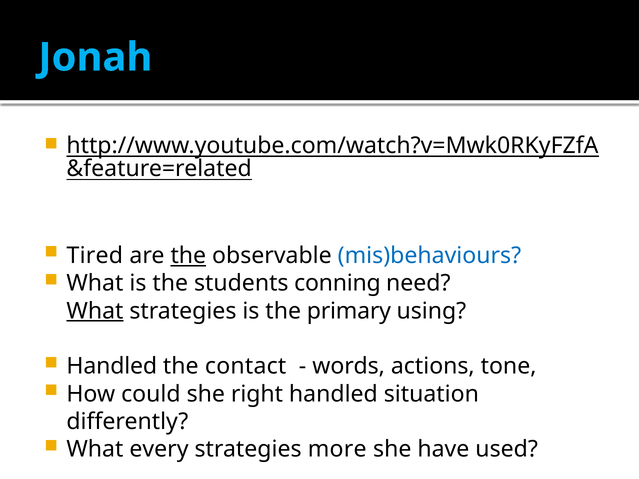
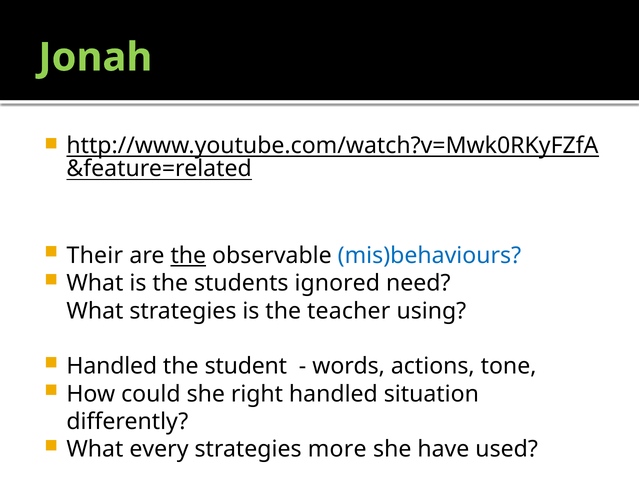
Jonah colour: light blue -> light green
Tired: Tired -> Their
conning: conning -> ignored
What at (95, 311) underline: present -> none
primary: primary -> teacher
contact: contact -> student
